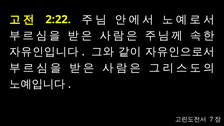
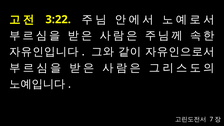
2:22: 2:22 -> 3:22
